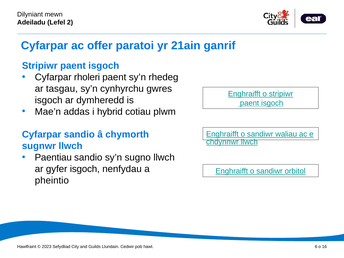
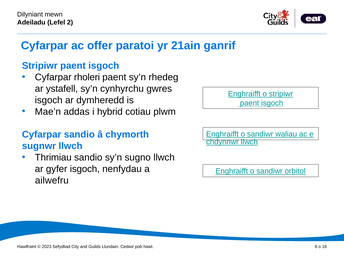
tasgau: tasgau -> ystafell
Paentiau: Paentiau -> Thrimiau
pheintio: pheintio -> ailwefru
